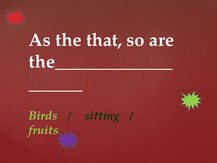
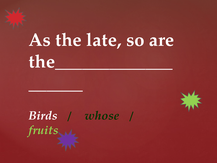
that: that -> late
Birds colour: light green -> white
sitting: sitting -> whose
